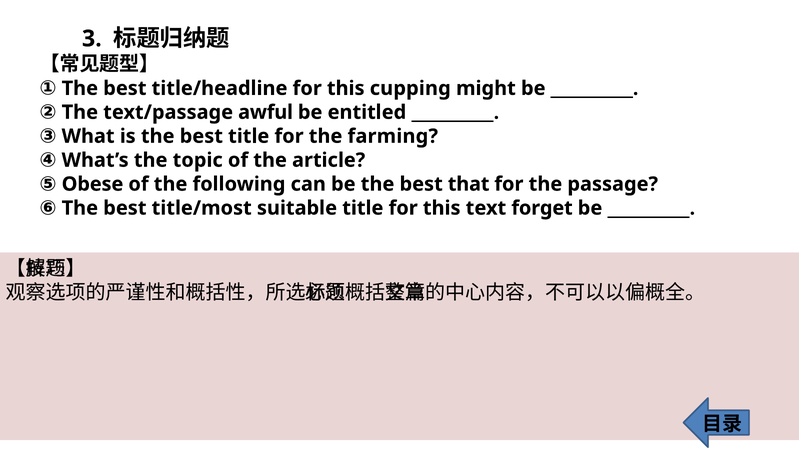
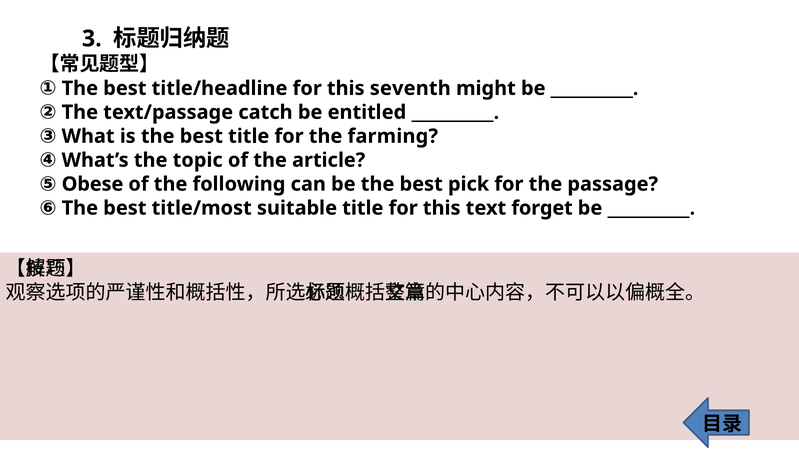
cupping: cupping -> seventh
awful: awful -> catch
that: that -> pick
